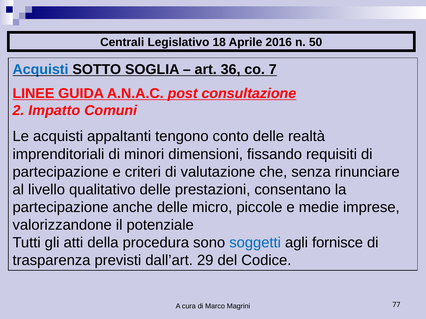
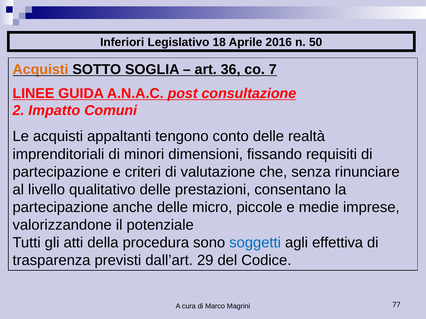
Centrali: Centrali -> Inferiori
Acquisti at (41, 70) colour: blue -> orange
fornisce: fornisce -> effettiva
